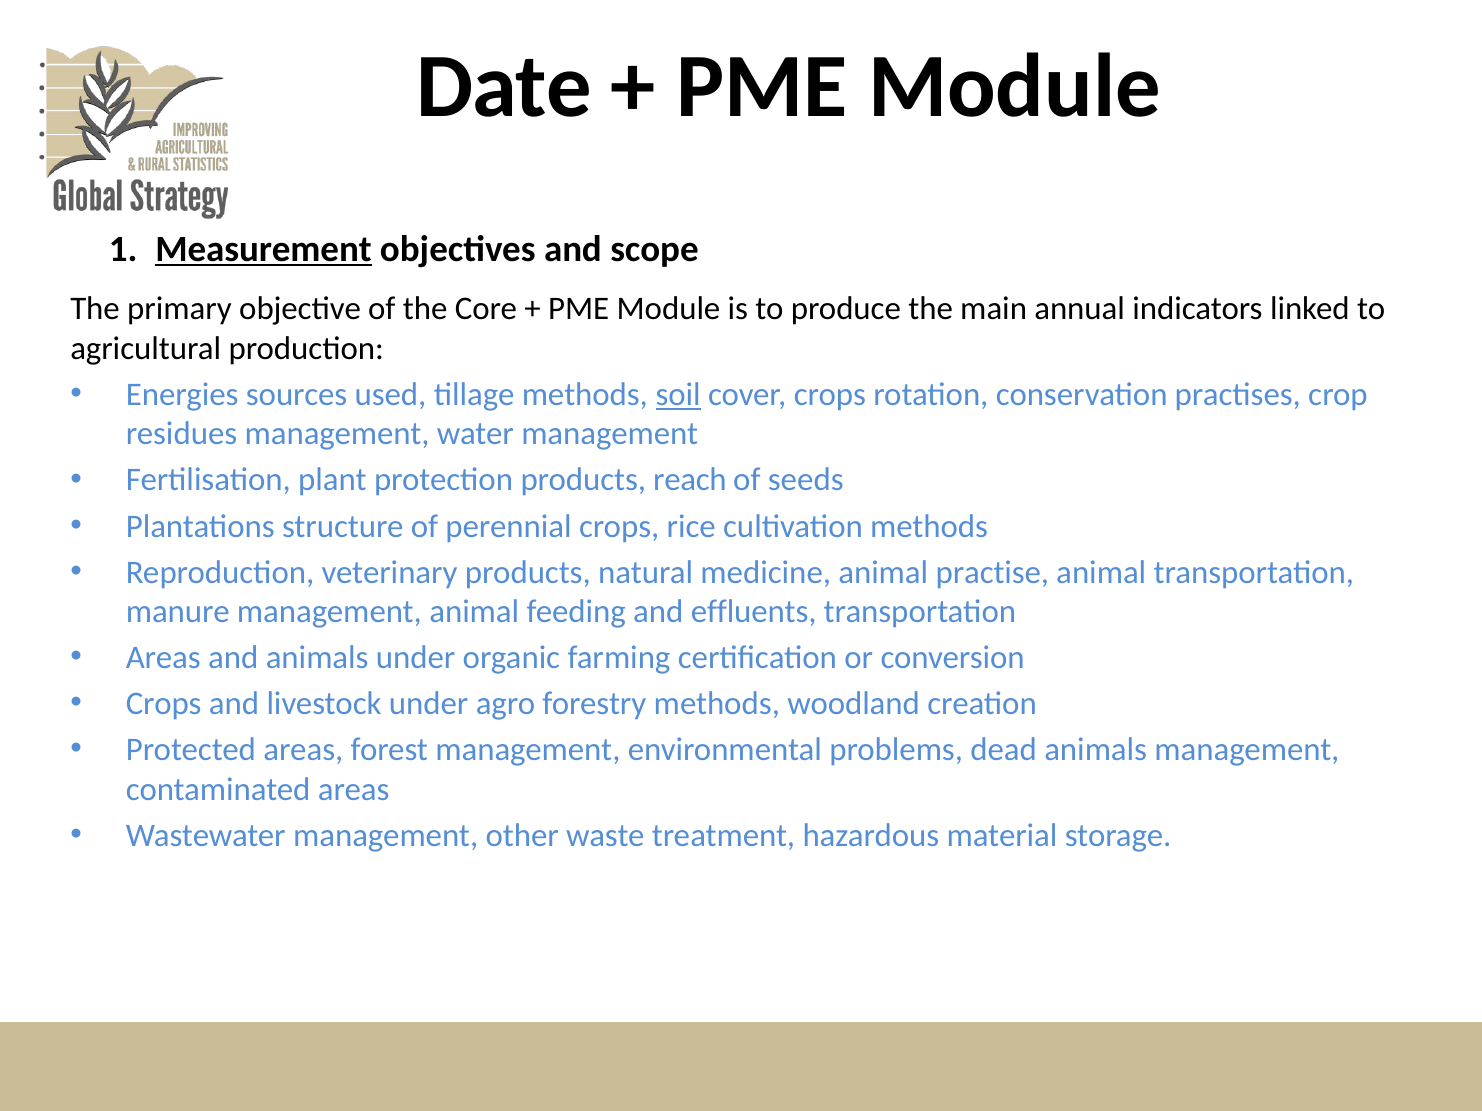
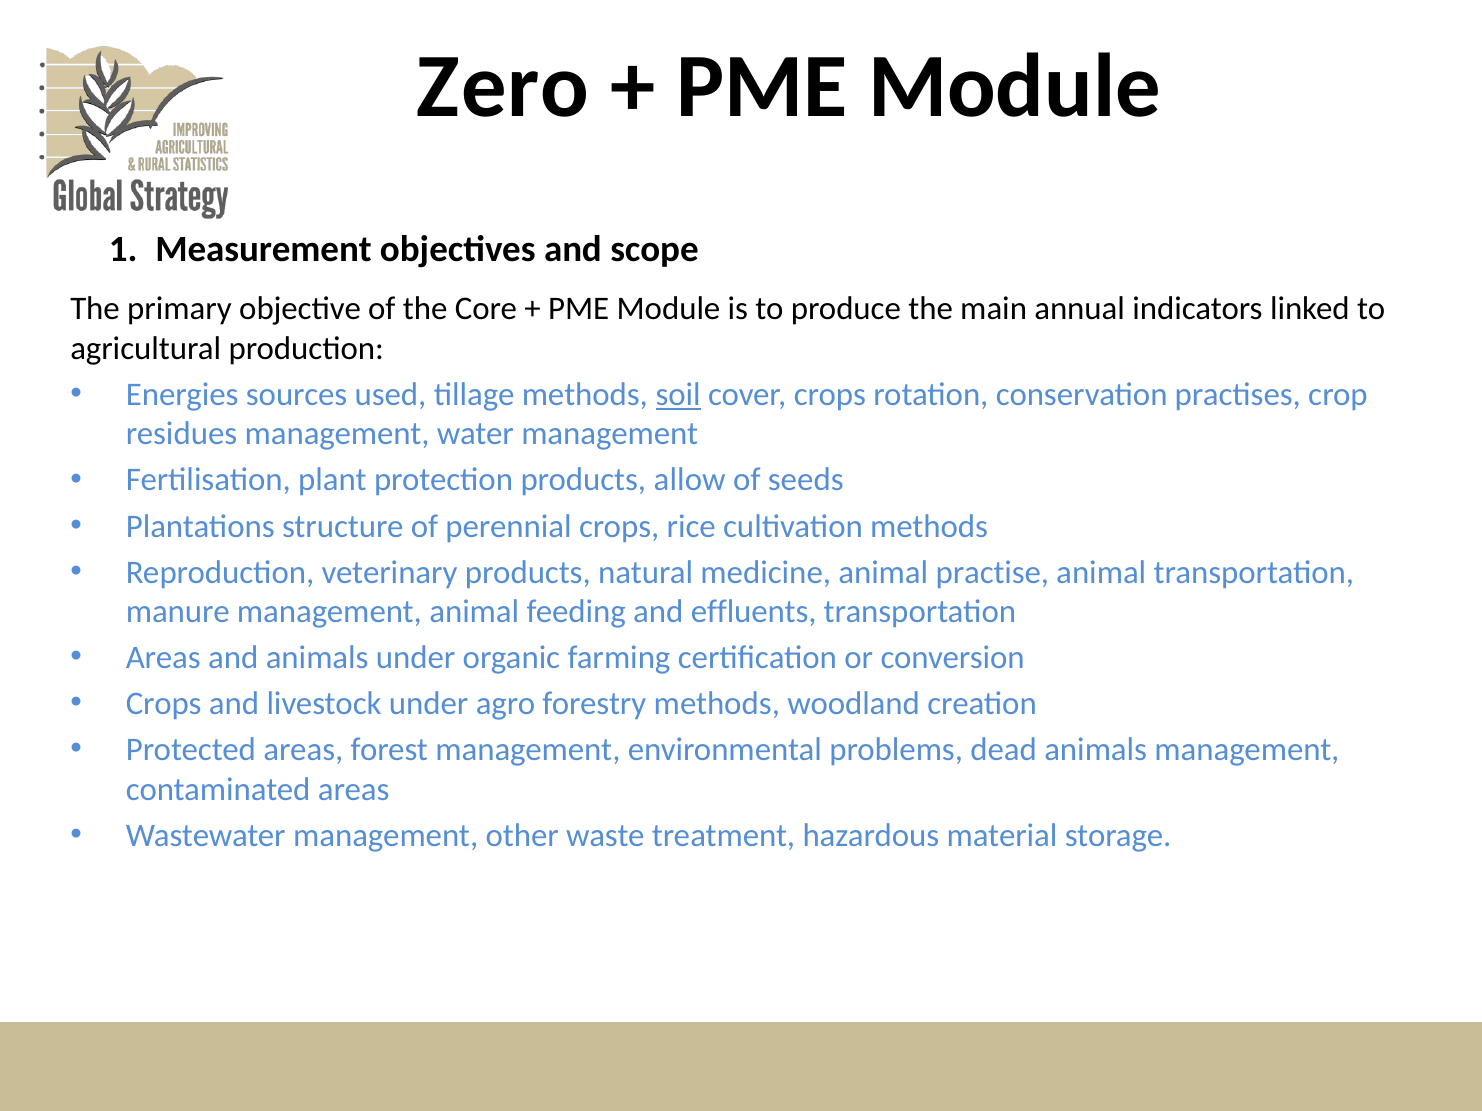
Date: Date -> Zero
Measurement underline: present -> none
reach: reach -> allow
